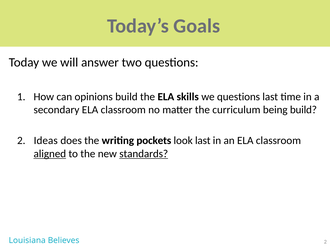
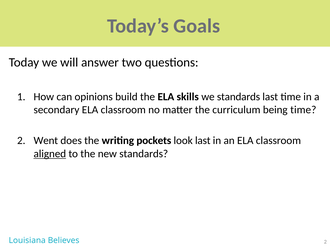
we questions: questions -> standards
being build: build -> time
Ideas: Ideas -> Went
standards at (144, 154) underline: present -> none
